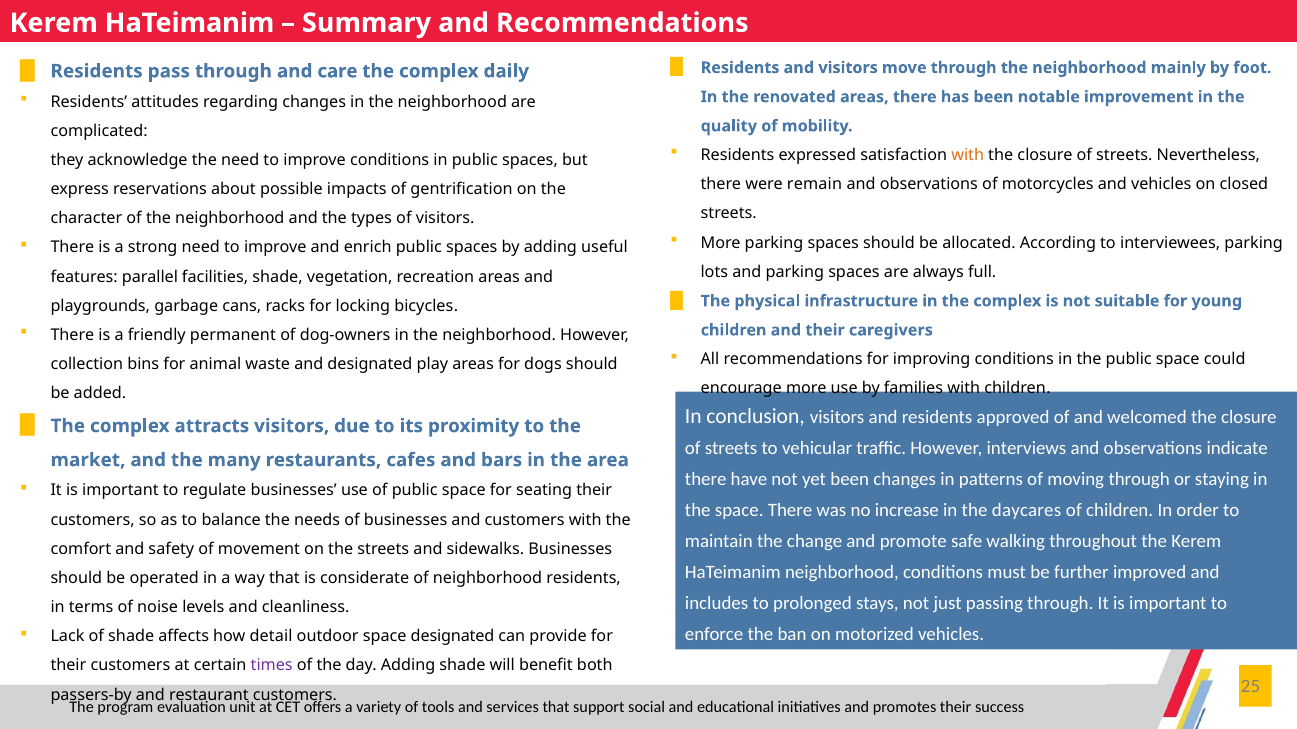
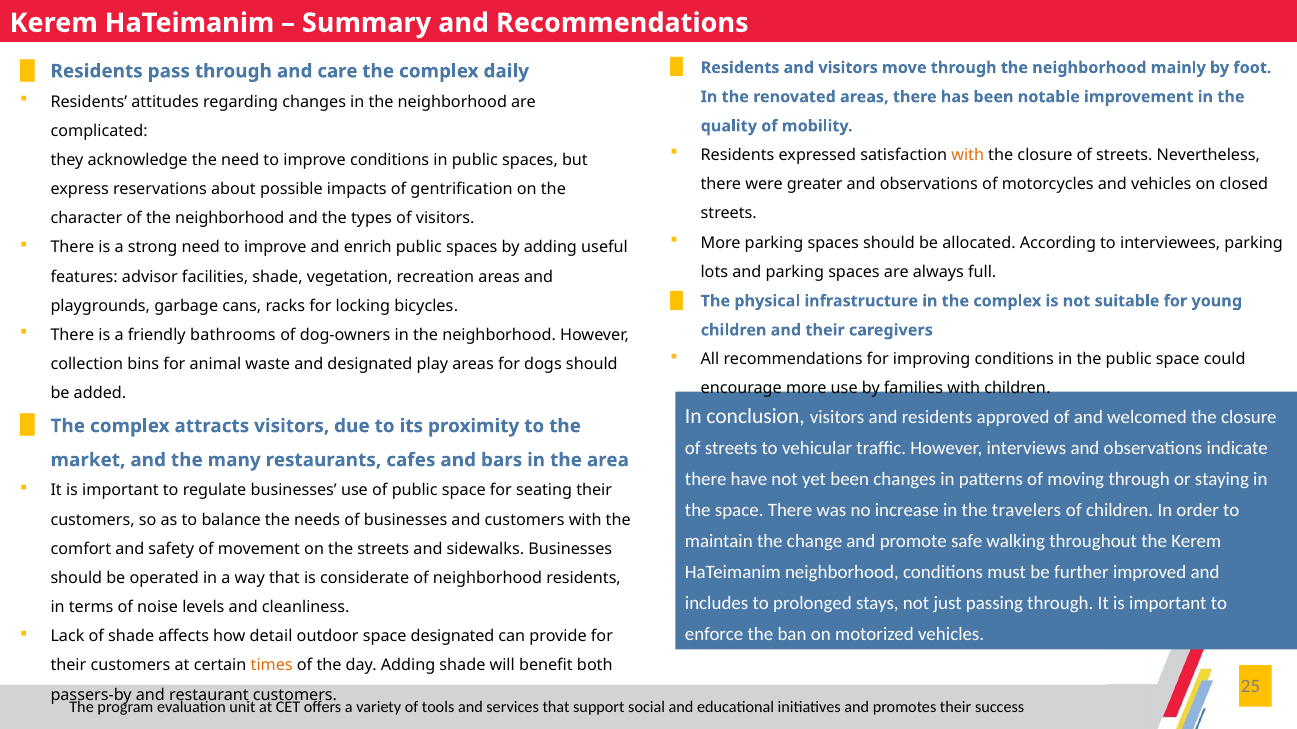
remain: remain -> greater
parallel: parallel -> advisor
permanent: permanent -> bathrooms
daycares: daycares -> travelers
times colour: purple -> orange
